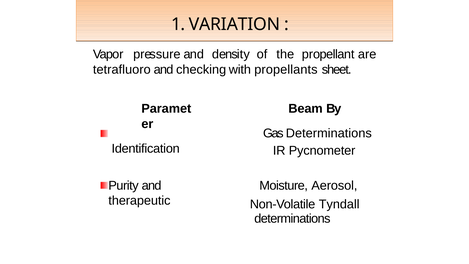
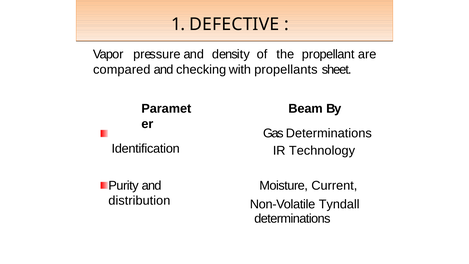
VARIATION: VARIATION -> DEFECTIVE
tetrafluoro: tetrafluoro -> compared
Pycnometer: Pycnometer -> Technology
Aerosol: Aerosol -> Current
therapeutic: therapeutic -> distribution
